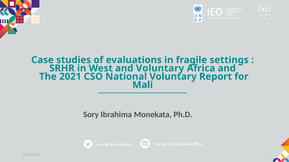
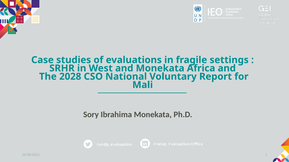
and Voluntary: Voluntary -> Monekata
2021: 2021 -> 2028
